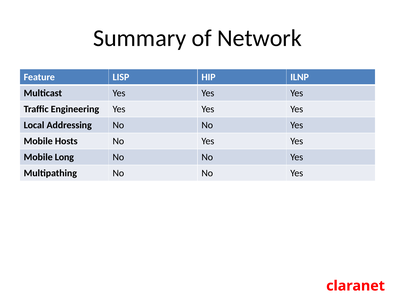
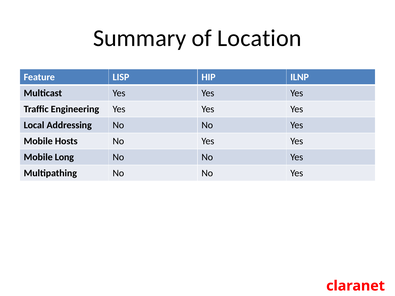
Network: Network -> Location
